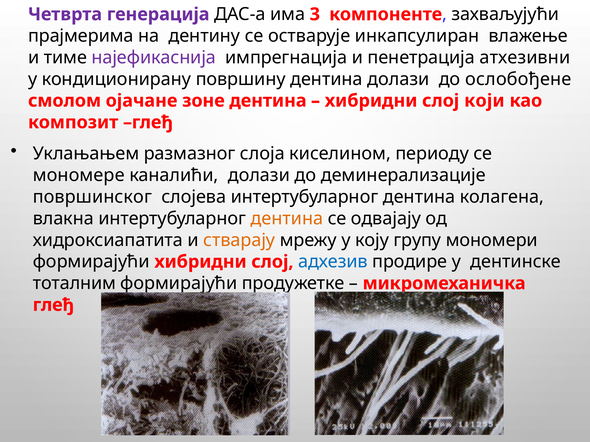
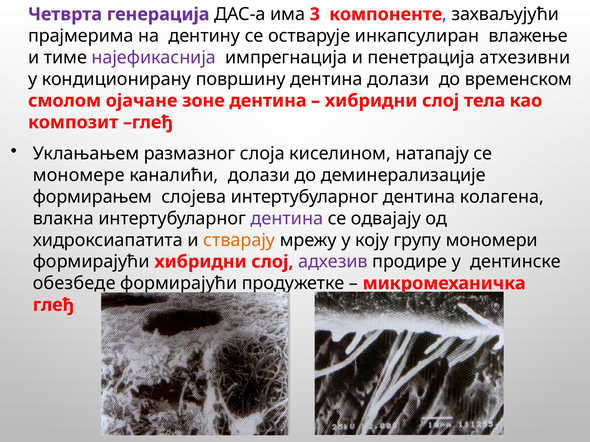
ослобођене: ослобођене -> временском
који: који -> тела
периоду: периоду -> натапају
површинског: површинског -> формирањем
дентина at (287, 219) colour: orange -> purple
адхезив colour: blue -> purple
тоталним: тоталним -> обезбеде
